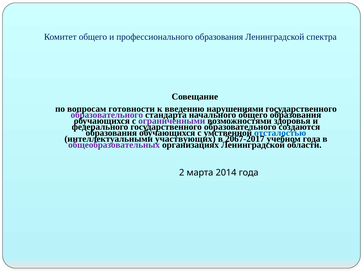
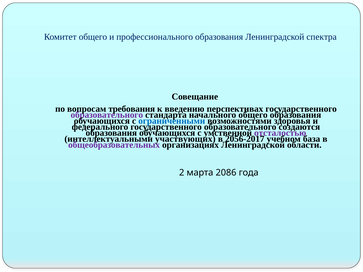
готовности: готовности -> требования
нарушениями: нарушениями -> перспективах
ограниченными colour: purple -> blue
отсталостью colour: blue -> purple
2067-2017: 2067-2017 -> 2056-2017
учебном года: года -> база
2014: 2014 -> 2086
